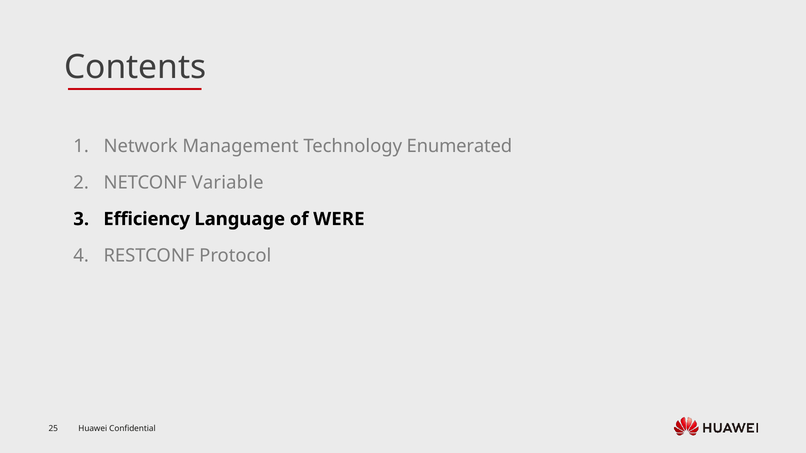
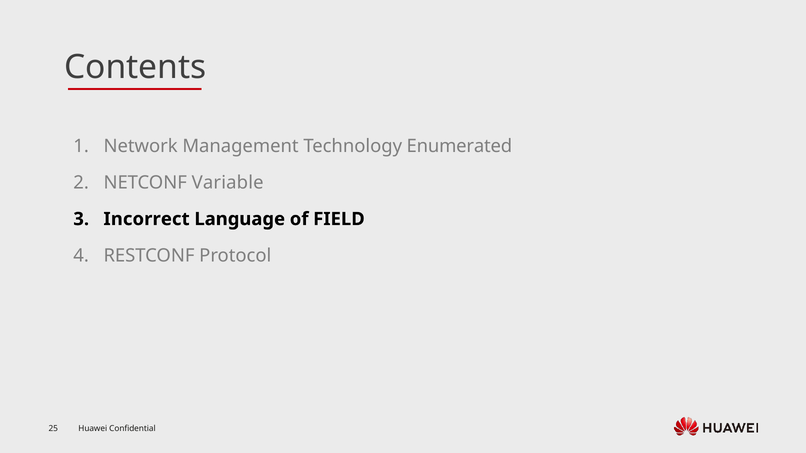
Efficiency: Efficiency -> Incorrect
WERE: WERE -> FIELD
